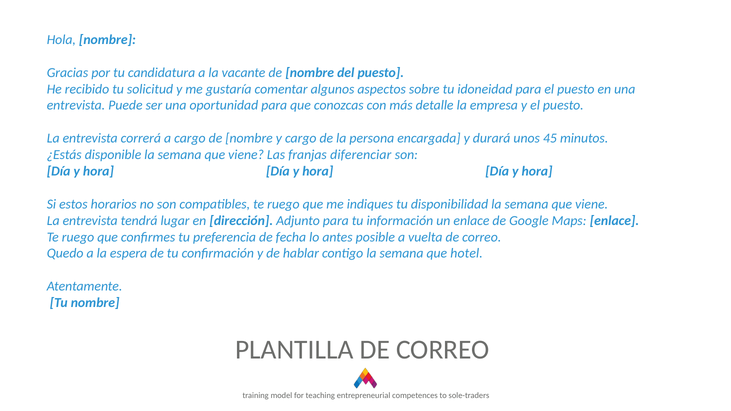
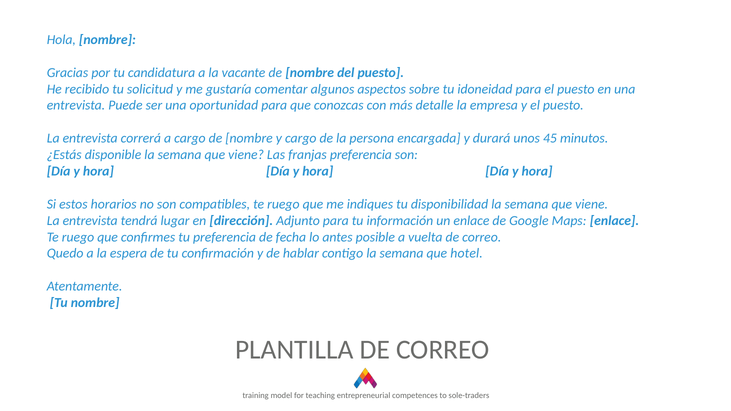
franjas diferenciar: diferenciar -> preferencia
